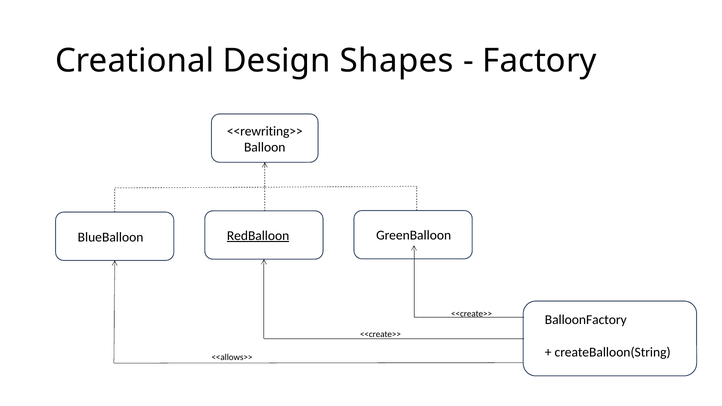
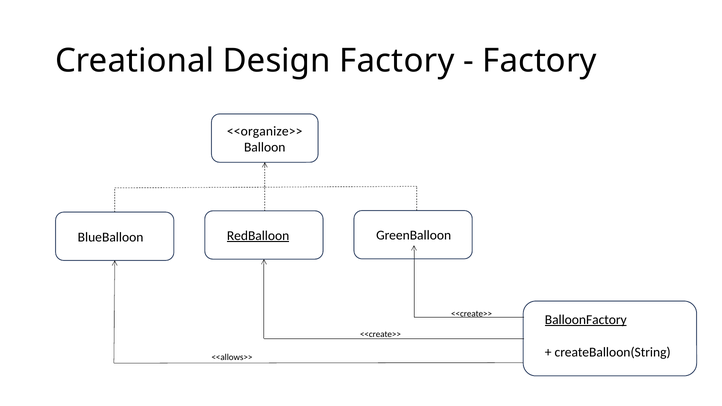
Design Shapes: Shapes -> Factory
<<rewriting>>: <<rewriting>> -> <<organize>>
BalloonFactory underline: none -> present
